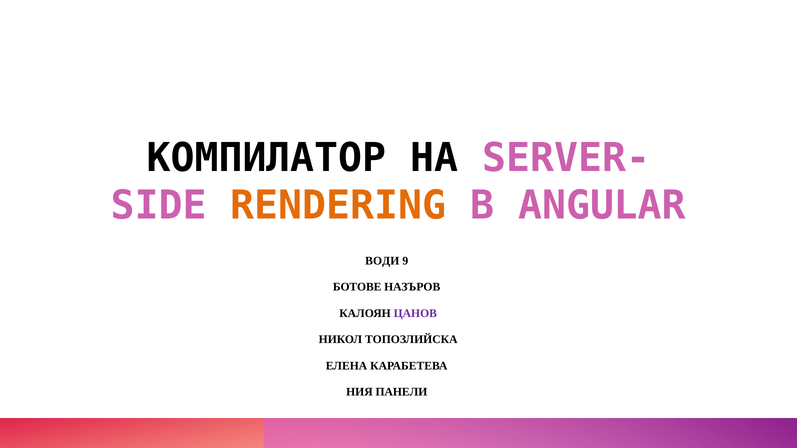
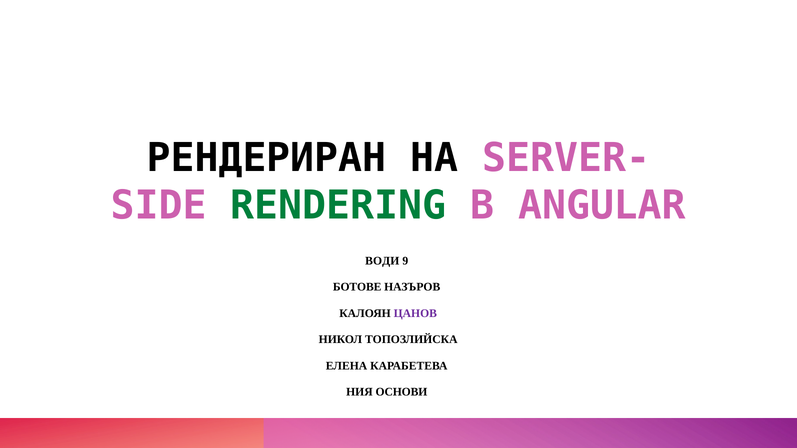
КОМПИЛАТОР: КОМПИЛАТОР -> РЕНДЕРИРАН
RENDERING colour: orange -> green
ПАНЕЛИ: ПАНЕЛИ -> ОСНОВИ
